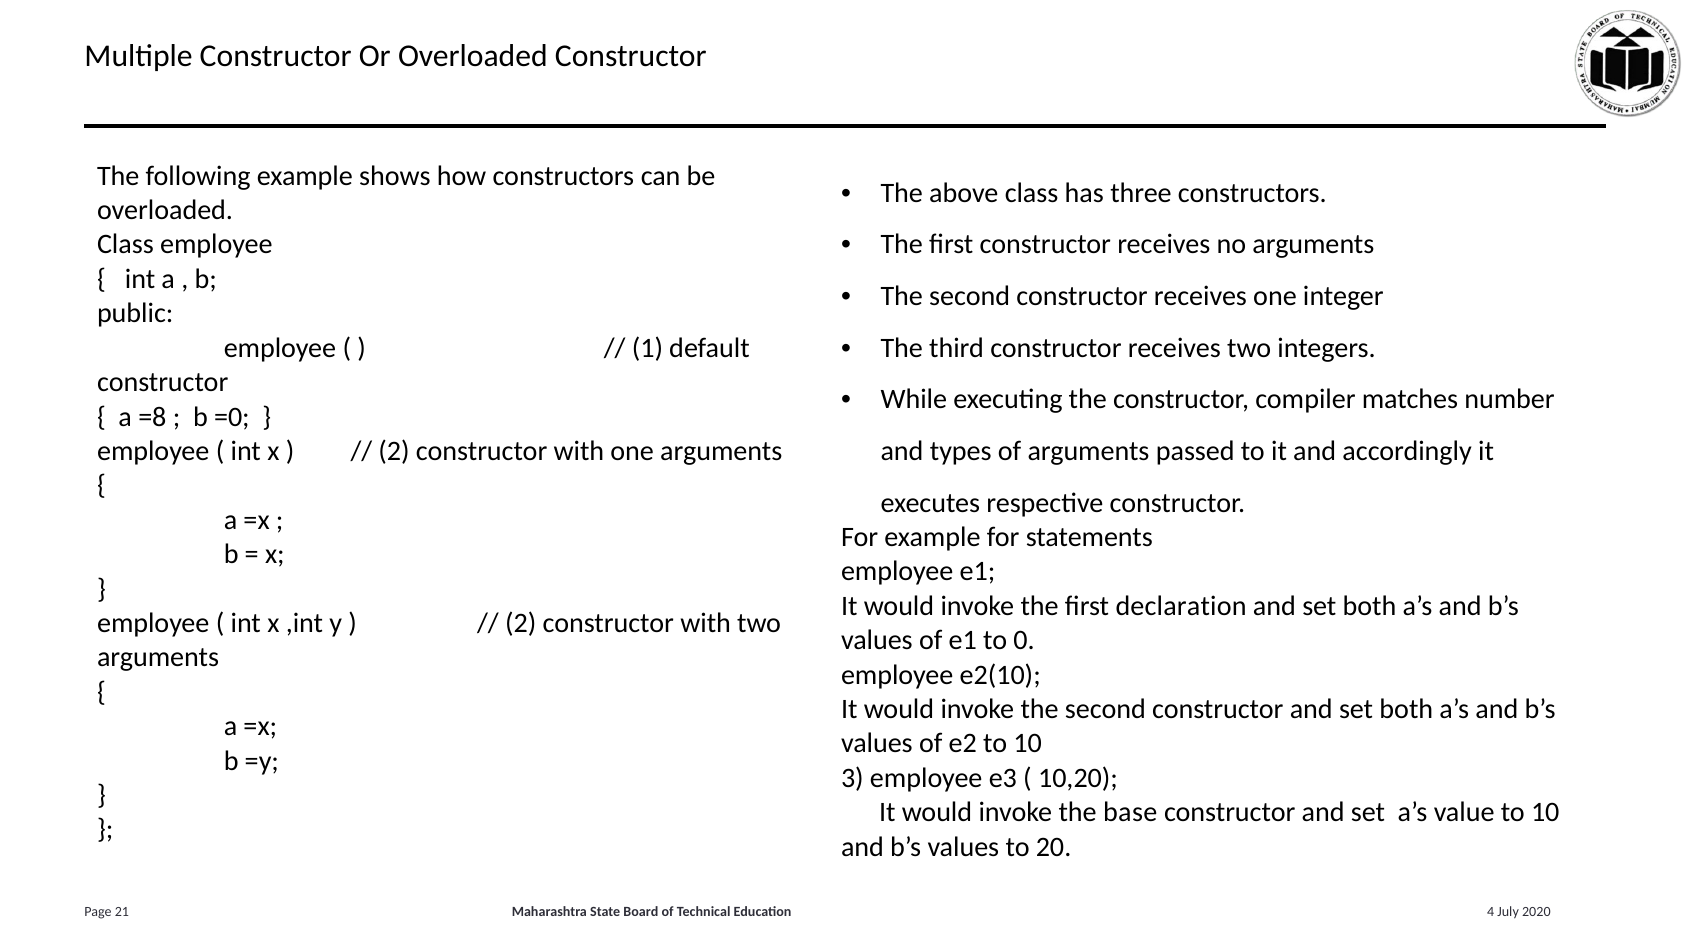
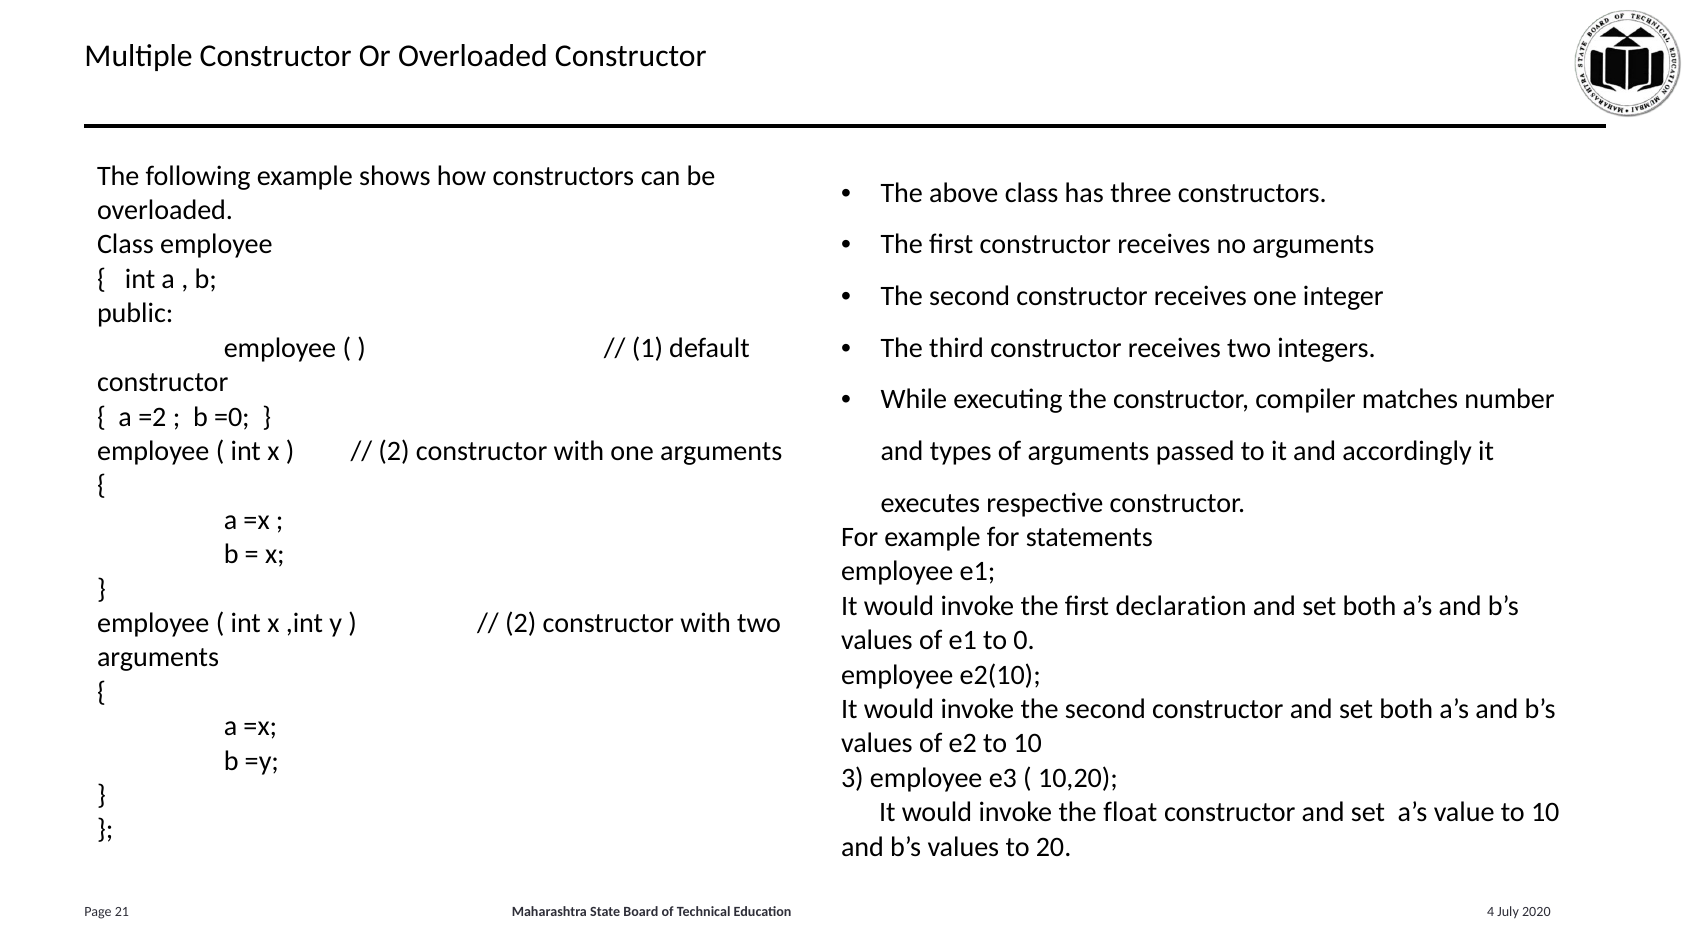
=8: =8 -> =2
base: base -> float
